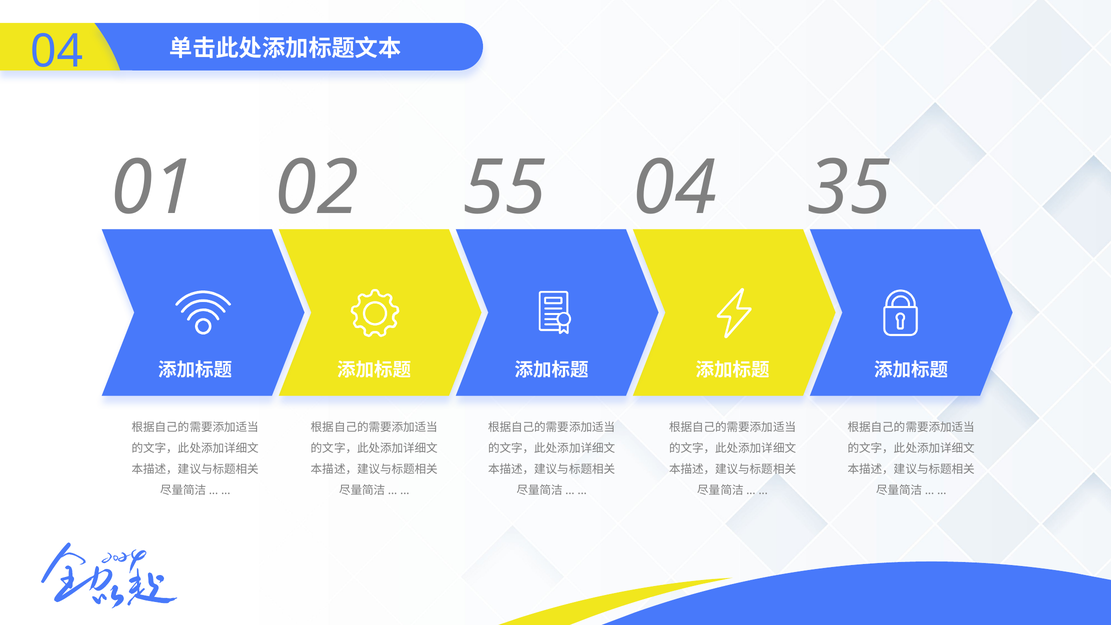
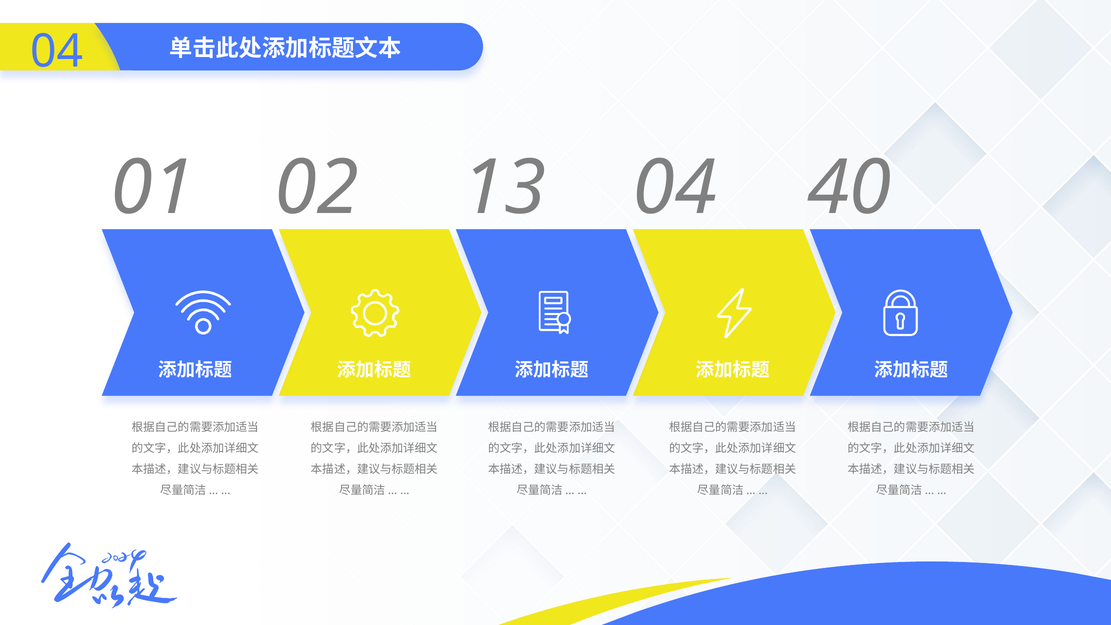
55: 55 -> 13
35: 35 -> 40
